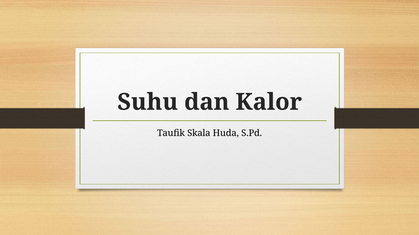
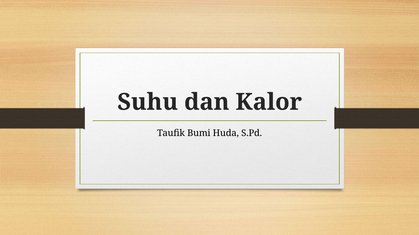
Skala: Skala -> Bumi
